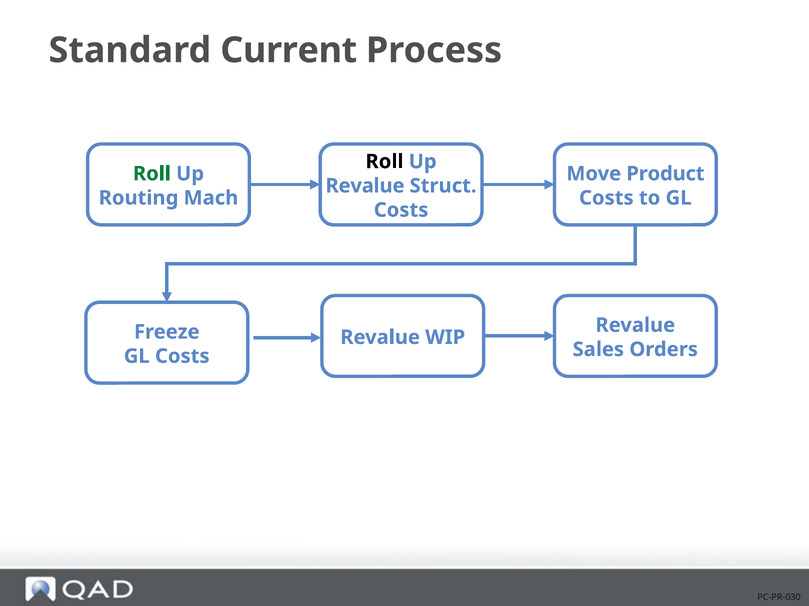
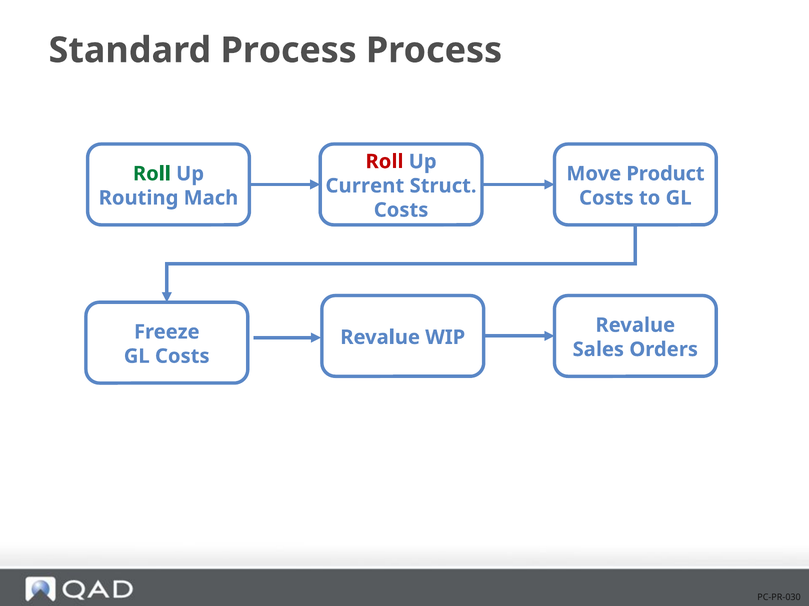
Standard Current: Current -> Process
Roll at (384, 162) colour: black -> red
Revalue at (365, 186): Revalue -> Current
